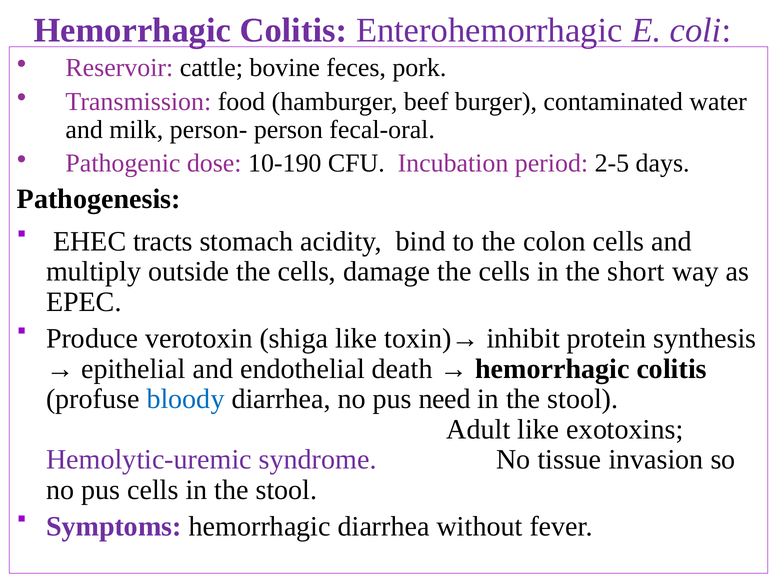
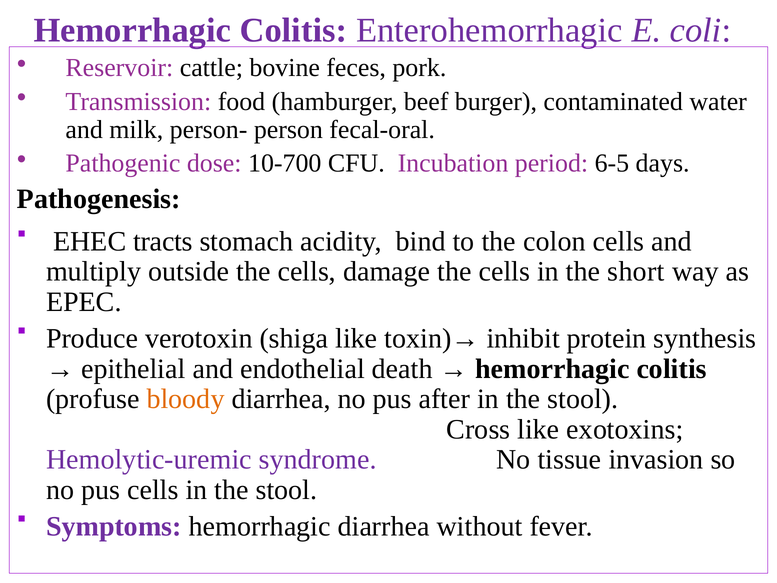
10-190: 10-190 -> 10-700
2-5: 2-5 -> 6-5
bloody colour: blue -> orange
need: need -> after
Adult: Adult -> Cross
